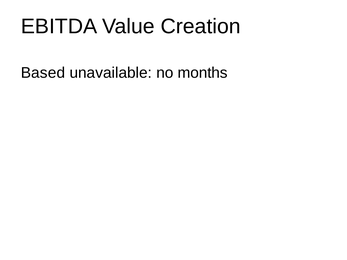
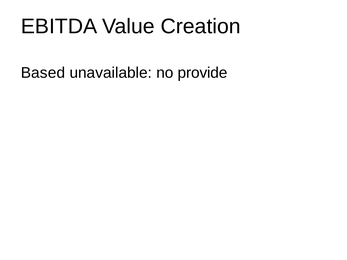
months: months -> provide
